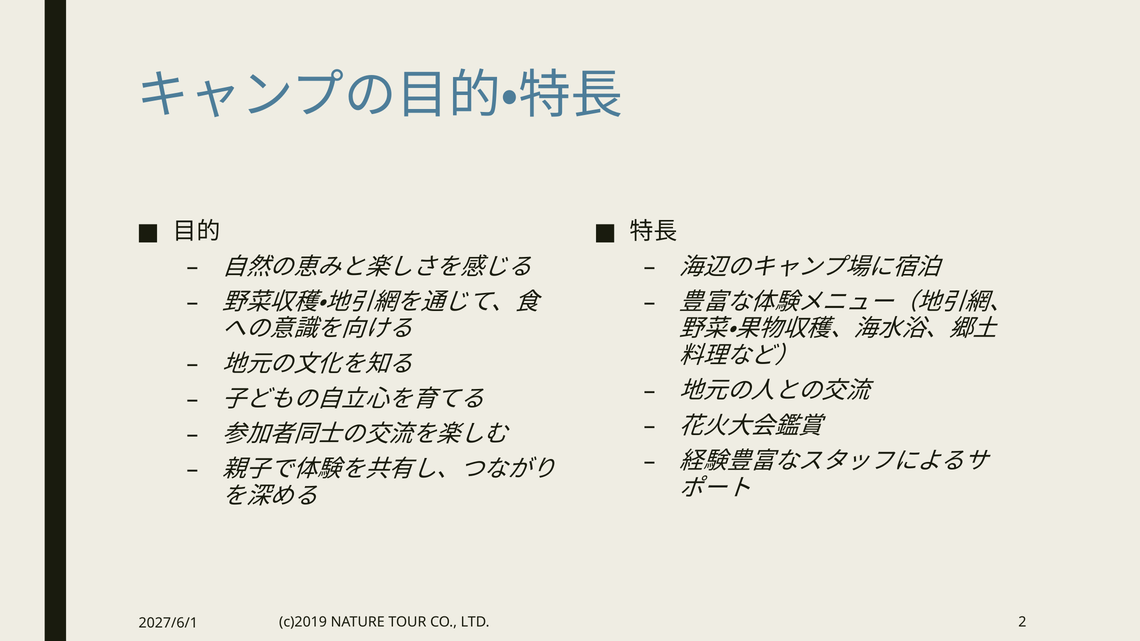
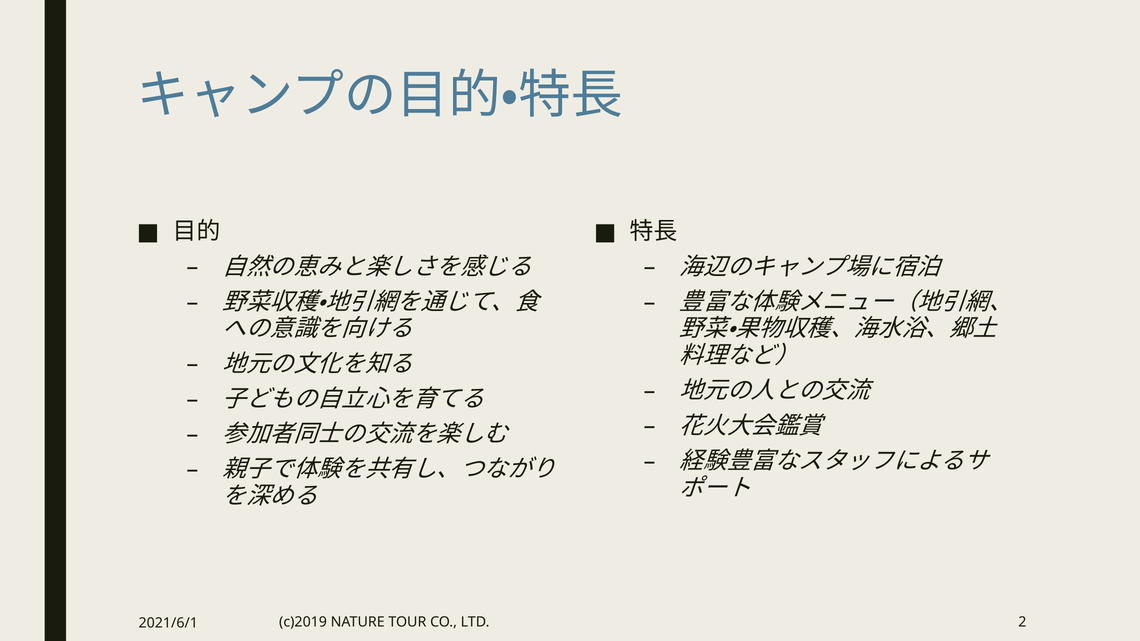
2027/6/1: 2027/6/1 -> 2021/6/1
